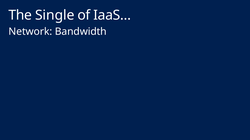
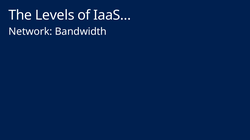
Single: Single -> Levels
